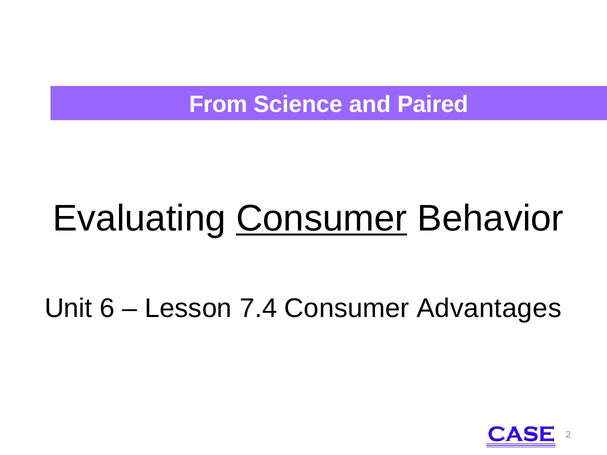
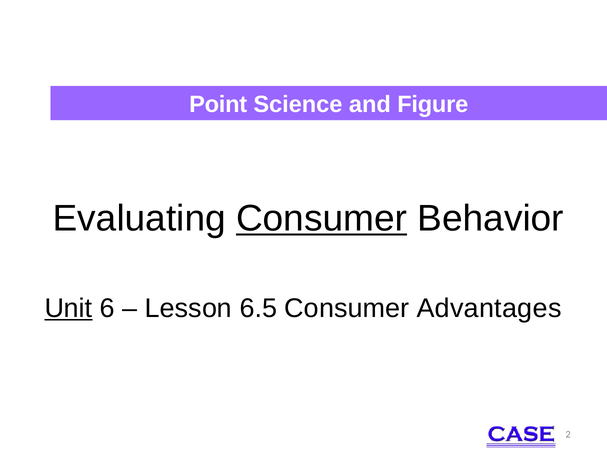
From: From -> Point
Paired: Paired -> Figure
Unit underline: none -> present
7.4: 7.4 -> 6.5
